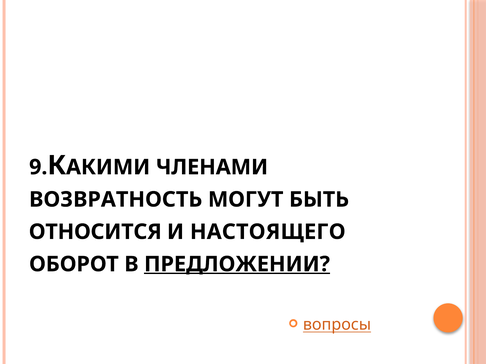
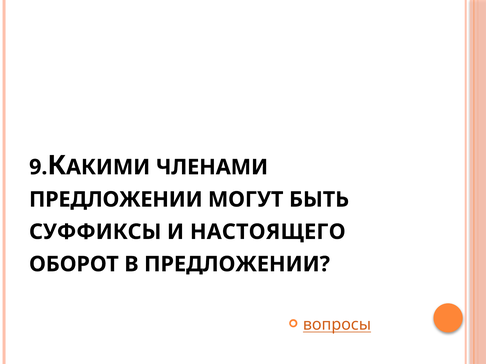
ВОЗВРАТНОСТЬ at (116, 200): ВОЗВРАТНОСТЬ -> ПРЕДЛОЖЕНИИ
ОТНОСИТСЯ: ОТНОСИТСЯ -> СУФФИКСЫ
ПРЕДЛОЖЕНИИ at (237, 265) underline: present -> none
